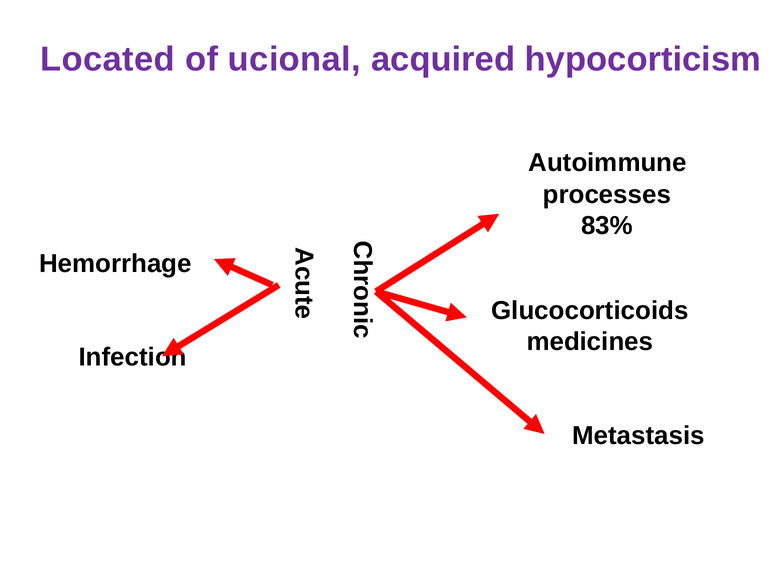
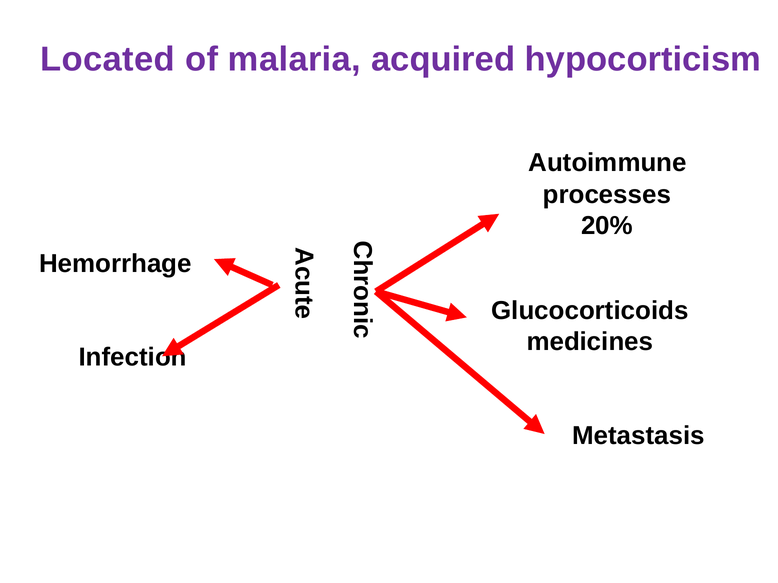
ucional: ucional -> malaria
83%: 83% -> 20%
